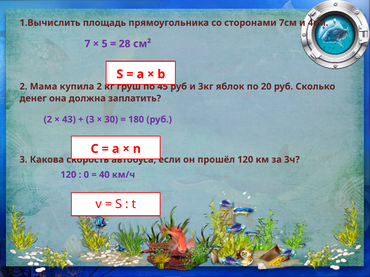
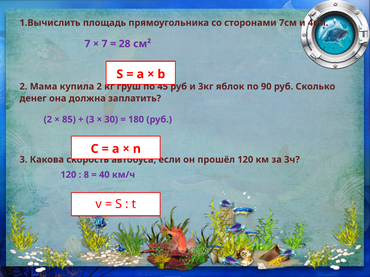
5 at (105, 44): 5 -> 7
20: 20 -> 90
43: 43 -> 85
0: 0 -> 8
